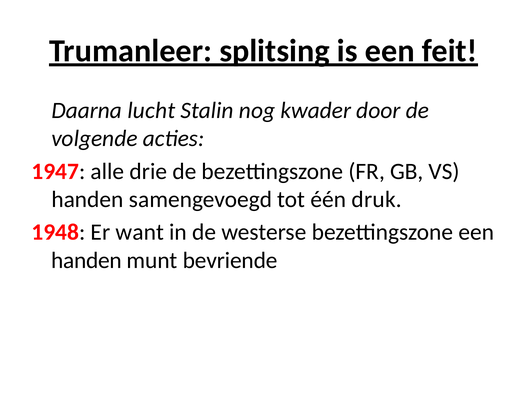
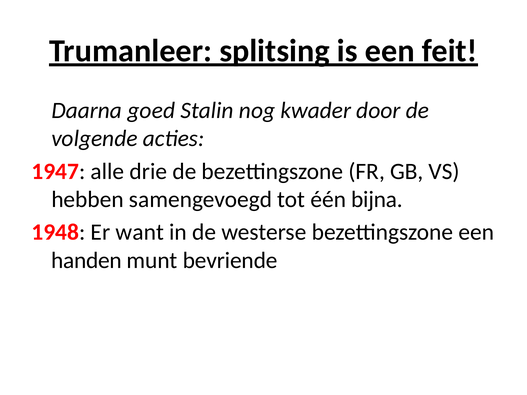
lucht: lucht -> goed
handen at (87, 200): handen -> hebben
druk: druk -> bijna
